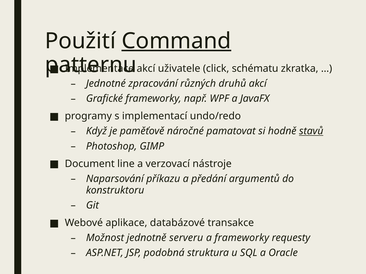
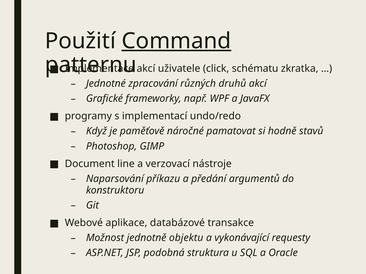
stavů underline: present -> none
serveru: serveru -> objektu
a frameworky: frameworky -> vykonávající
